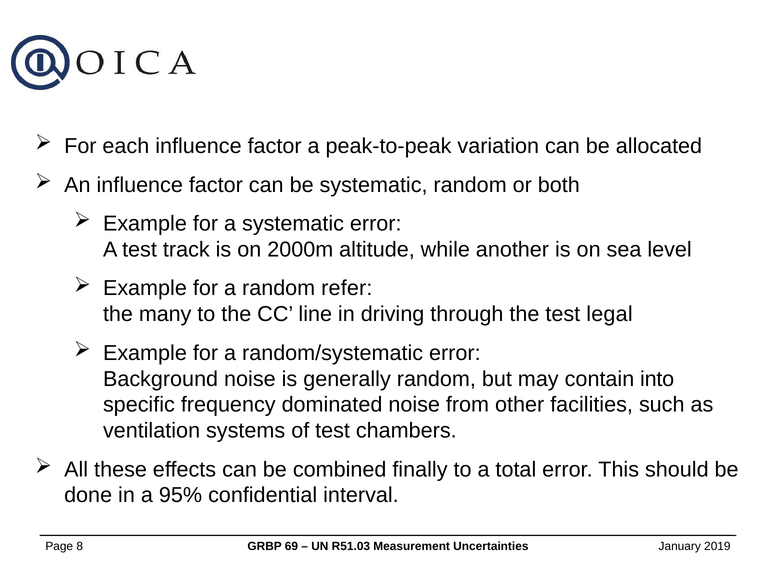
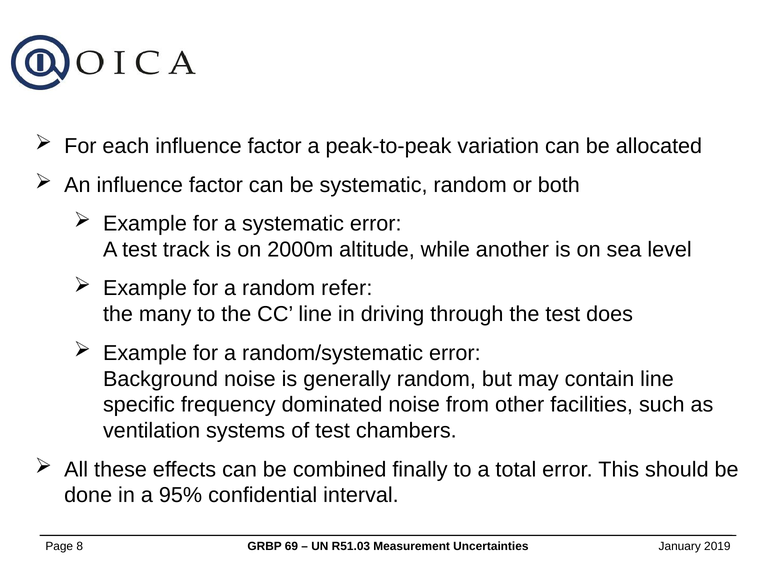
legal: legal -> does
contain into: into -> line
